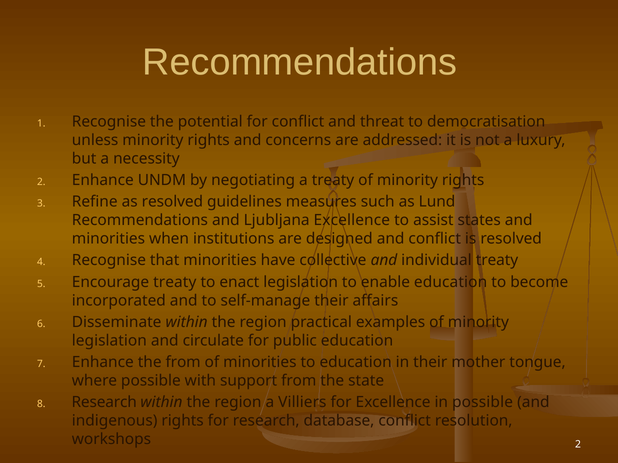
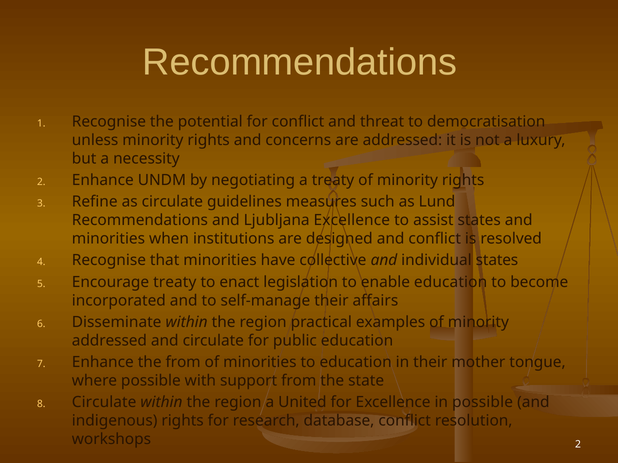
as resolved: resolved -> circulate
individual treaty: treaty -> states
legislation at (109, 341): legislation -> addressed
Research at (104, 403): Research -> Circulate
Villiers: Villiers -> United
